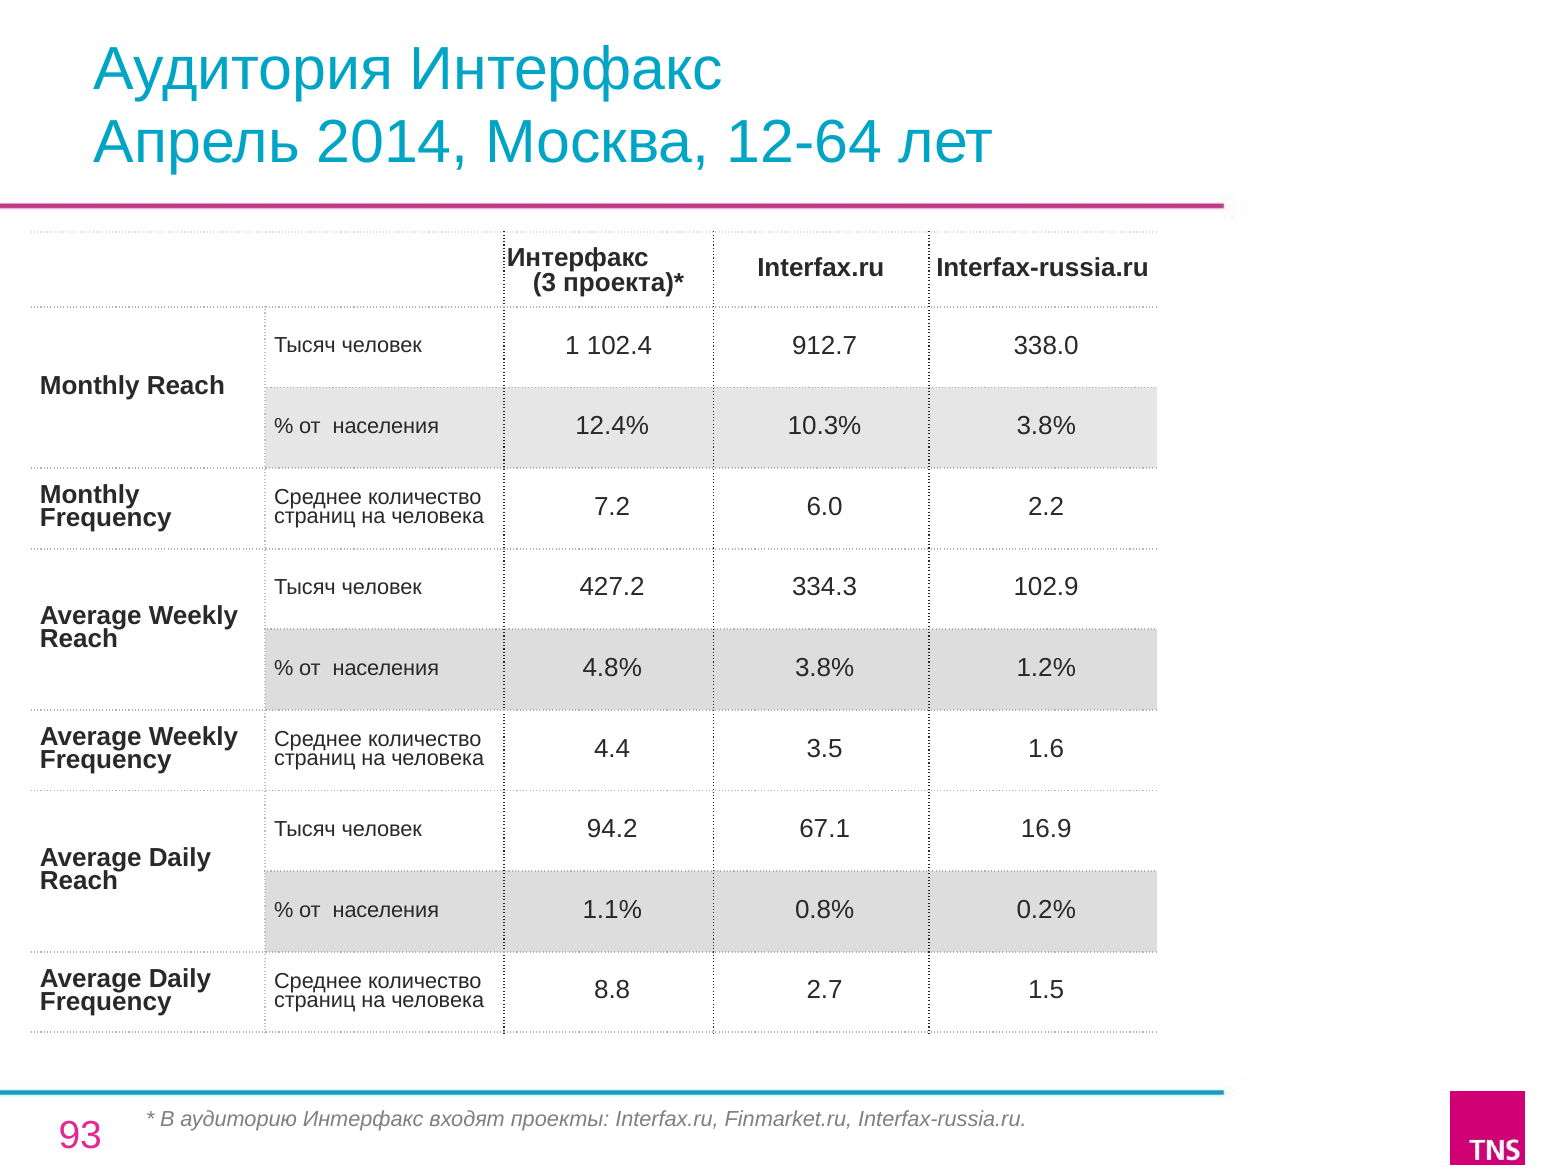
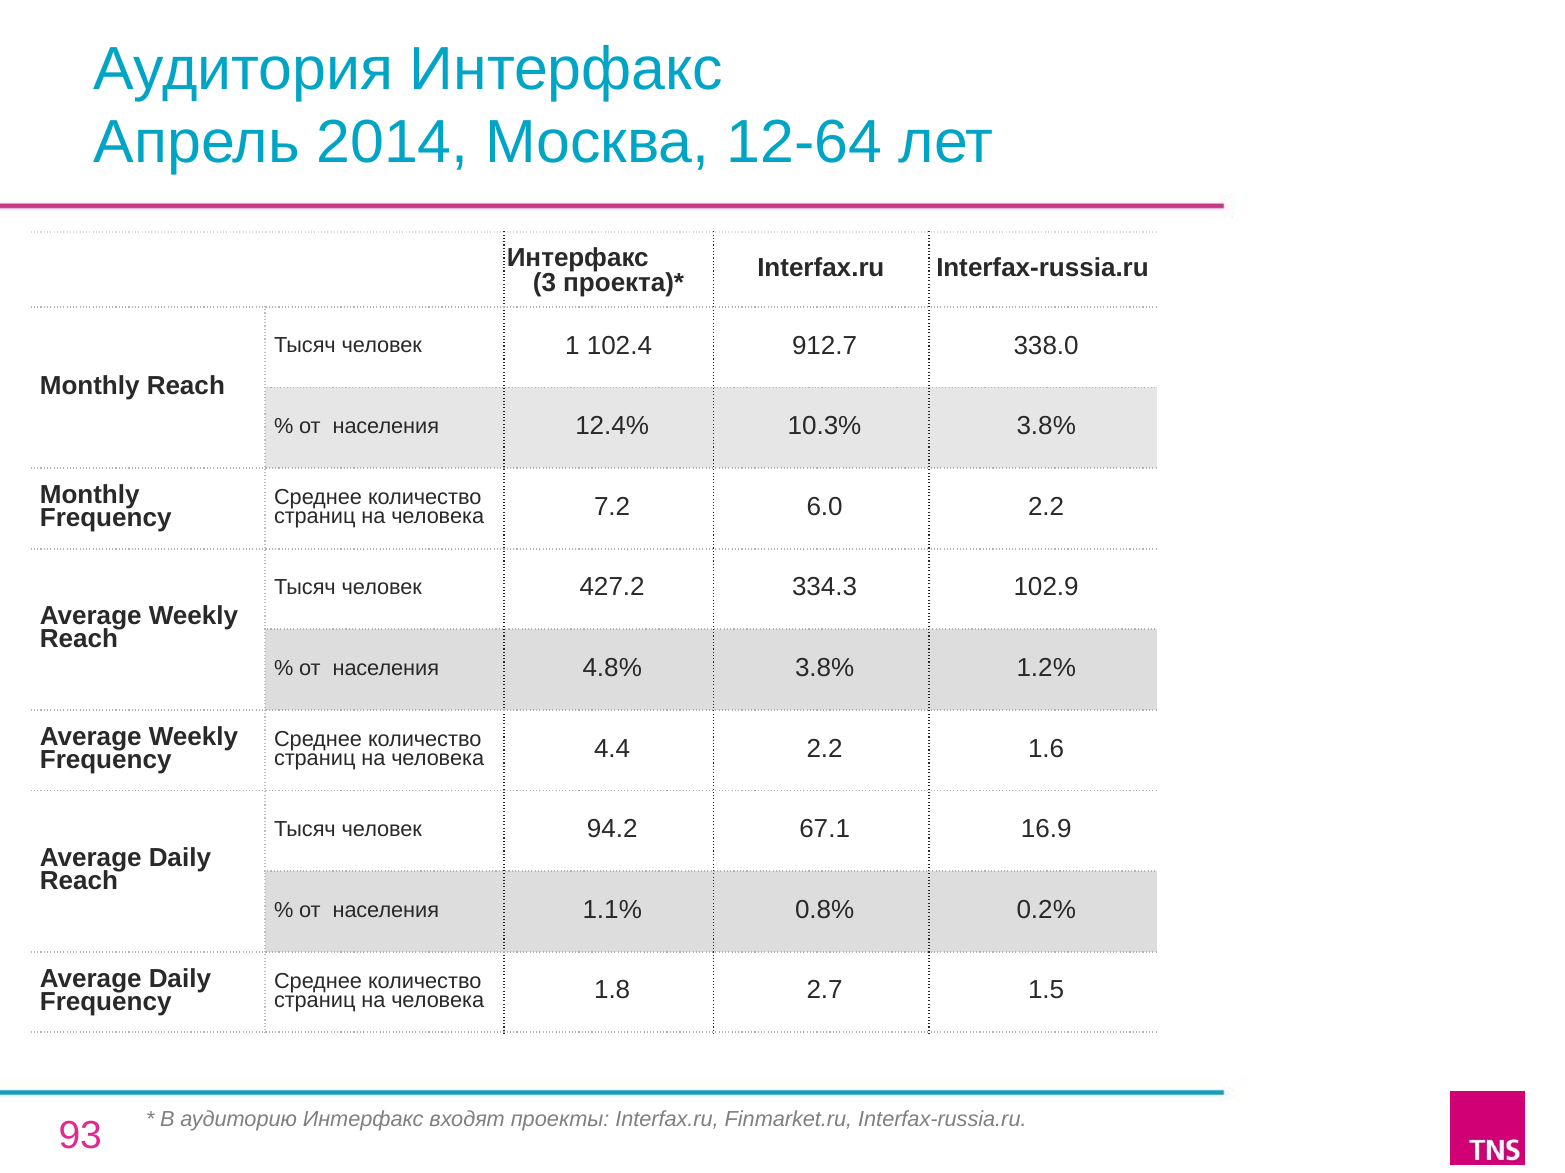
4.4 3.5: 3.5 -> 2.2
8.8: 8.8 -> 1.8
